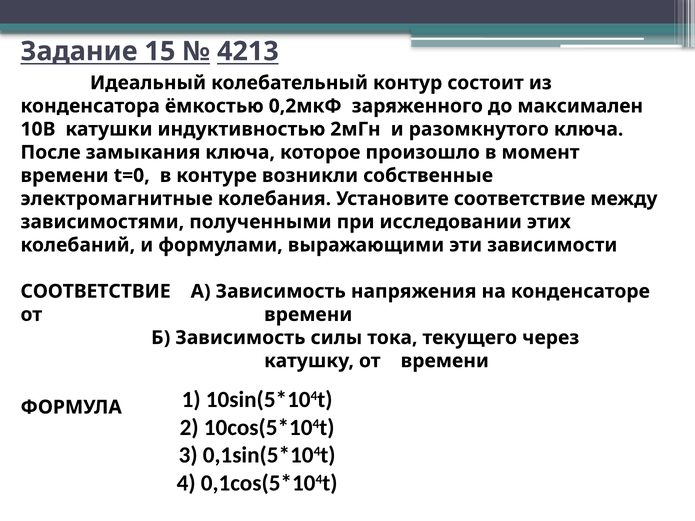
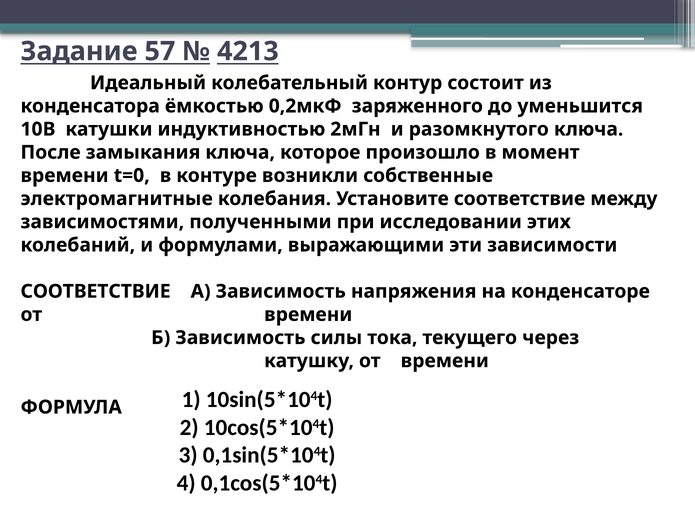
15: 15 -> 57
максимален: максимален -> уменьшится
